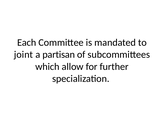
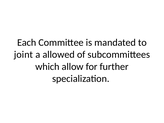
partisan: partisan -> allowed
